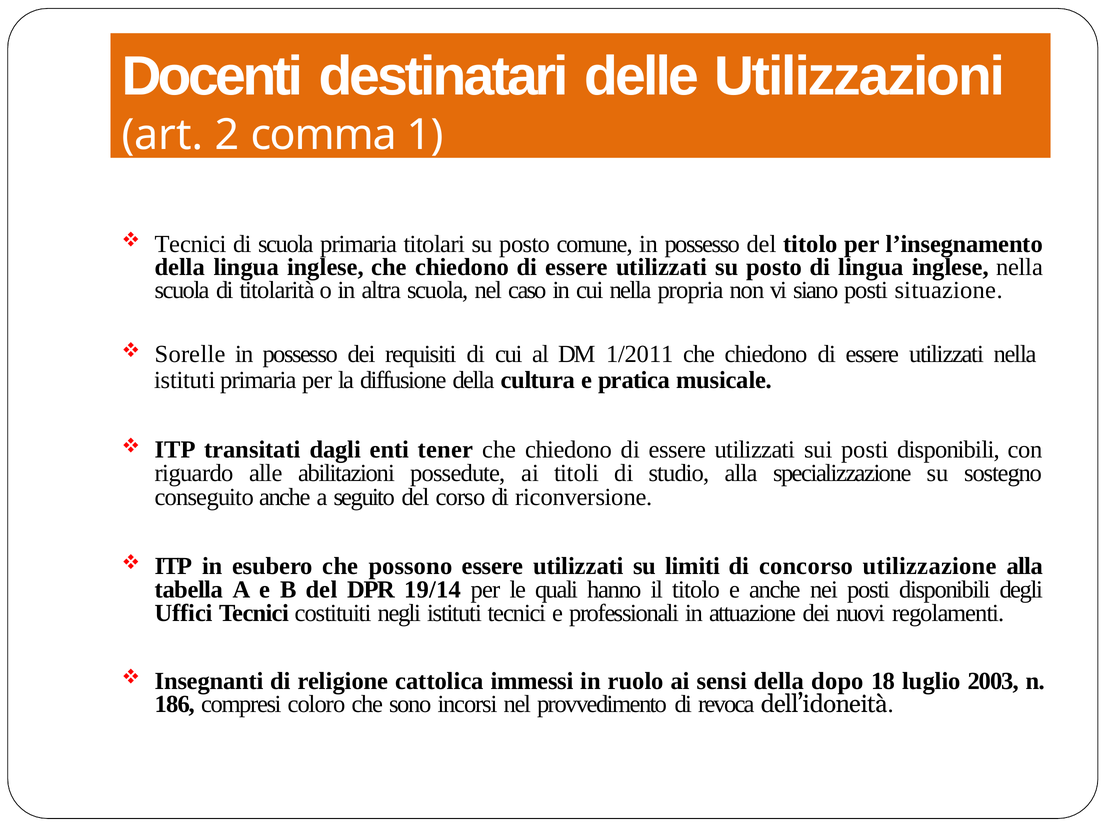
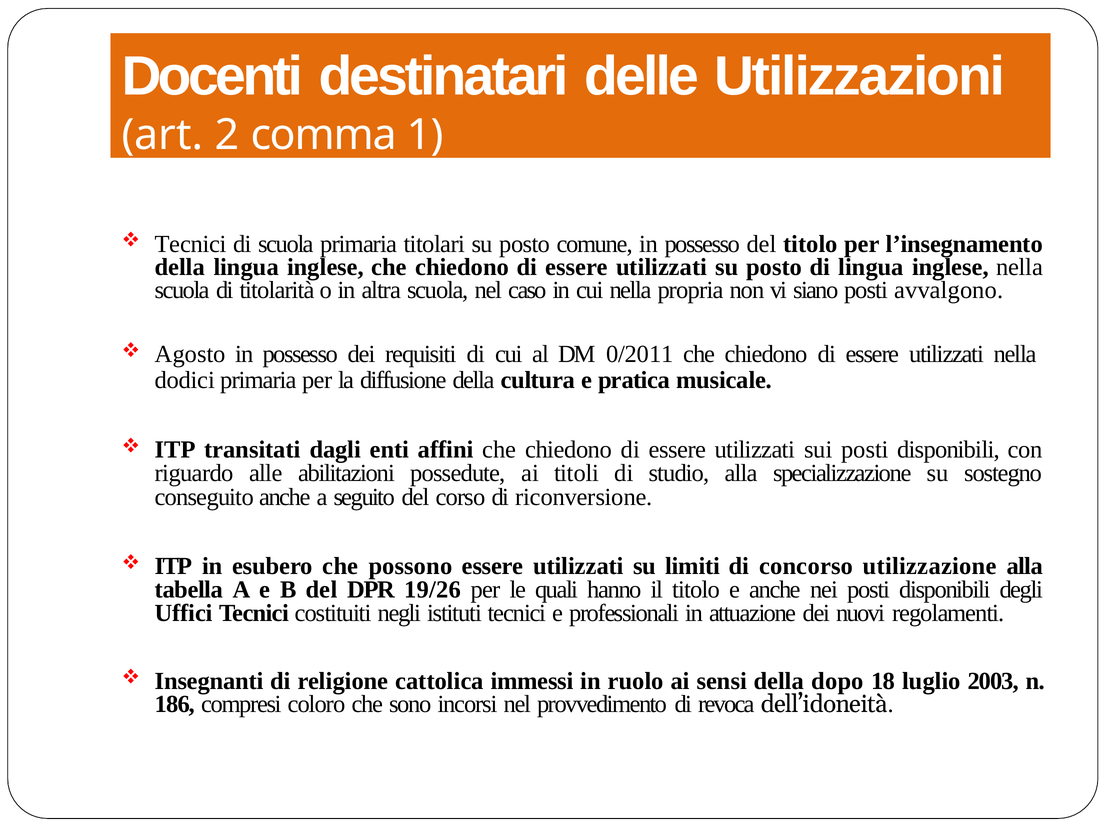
situazione: situazione -> avvalgono
Sorelle: Sorelle -> Agosto
1/2011: 1/2011 -> 0/2011
istituti at (185, 380): istituti -> dodici
tener: tener -> affini
19/14: 19/14 -> 19/26
